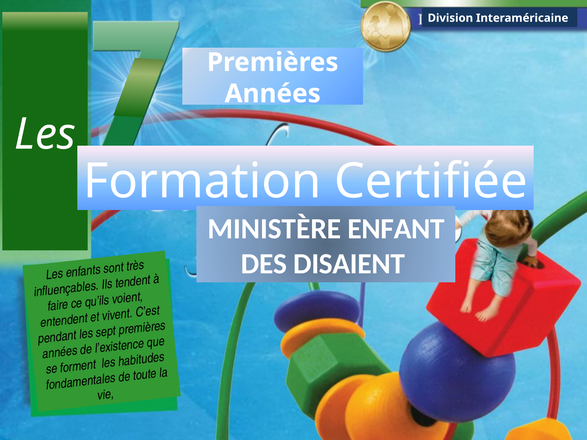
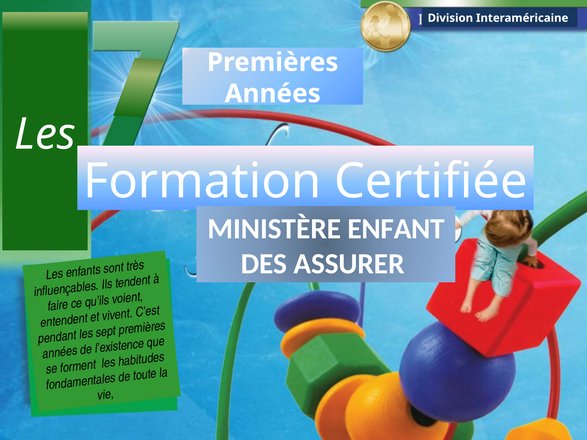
DISAIENT: DISAIENT -> ASSURER
